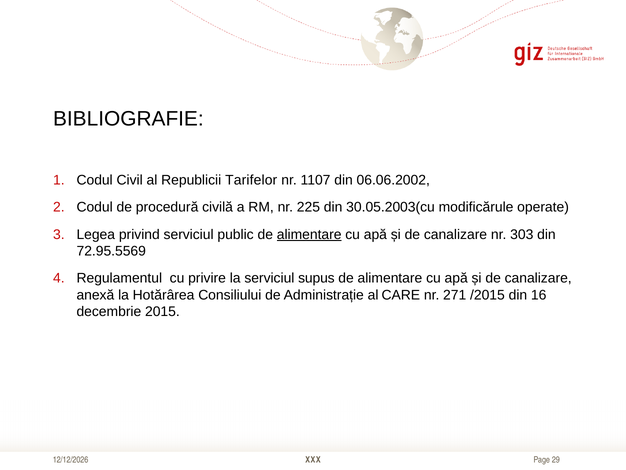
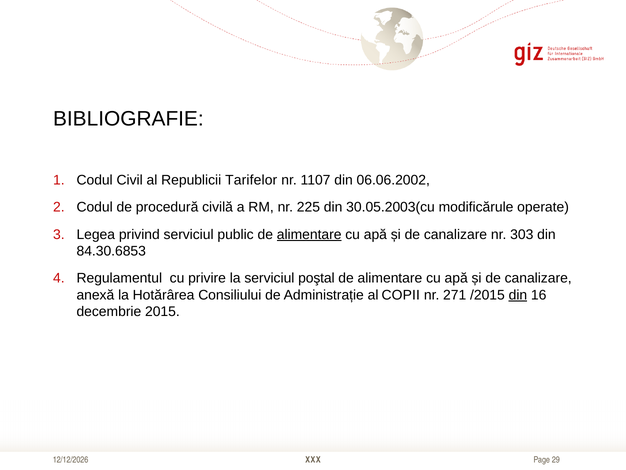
72.95.5569: 72.95.5569 -> 84.30.6853
supus: supus -> poştal
CARE: CARE -> COPII
din at (518, 295) underline: none -> present
